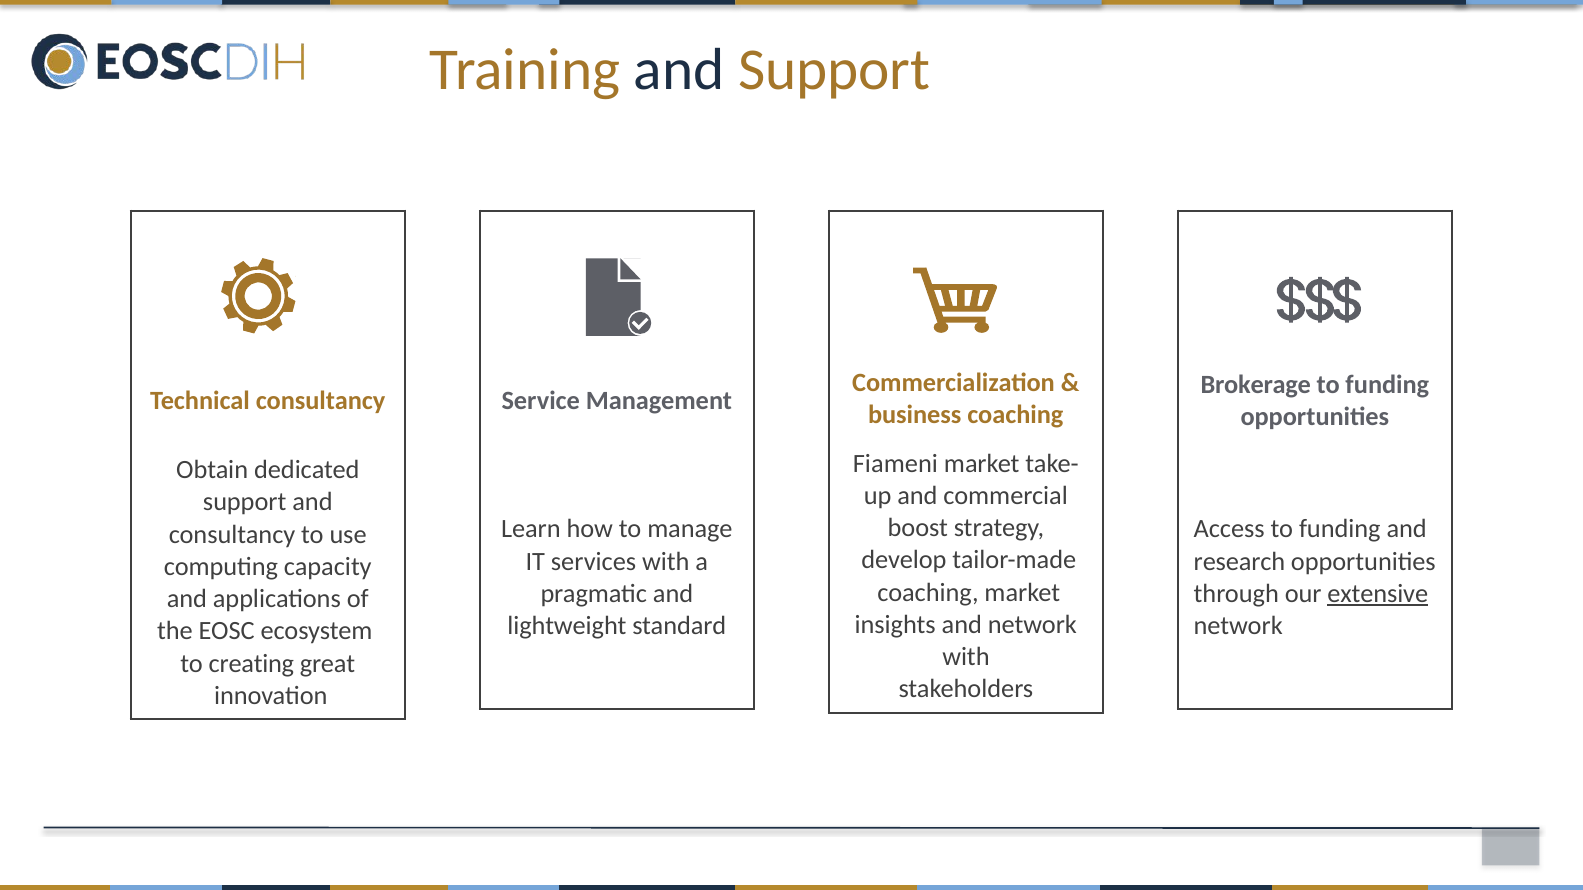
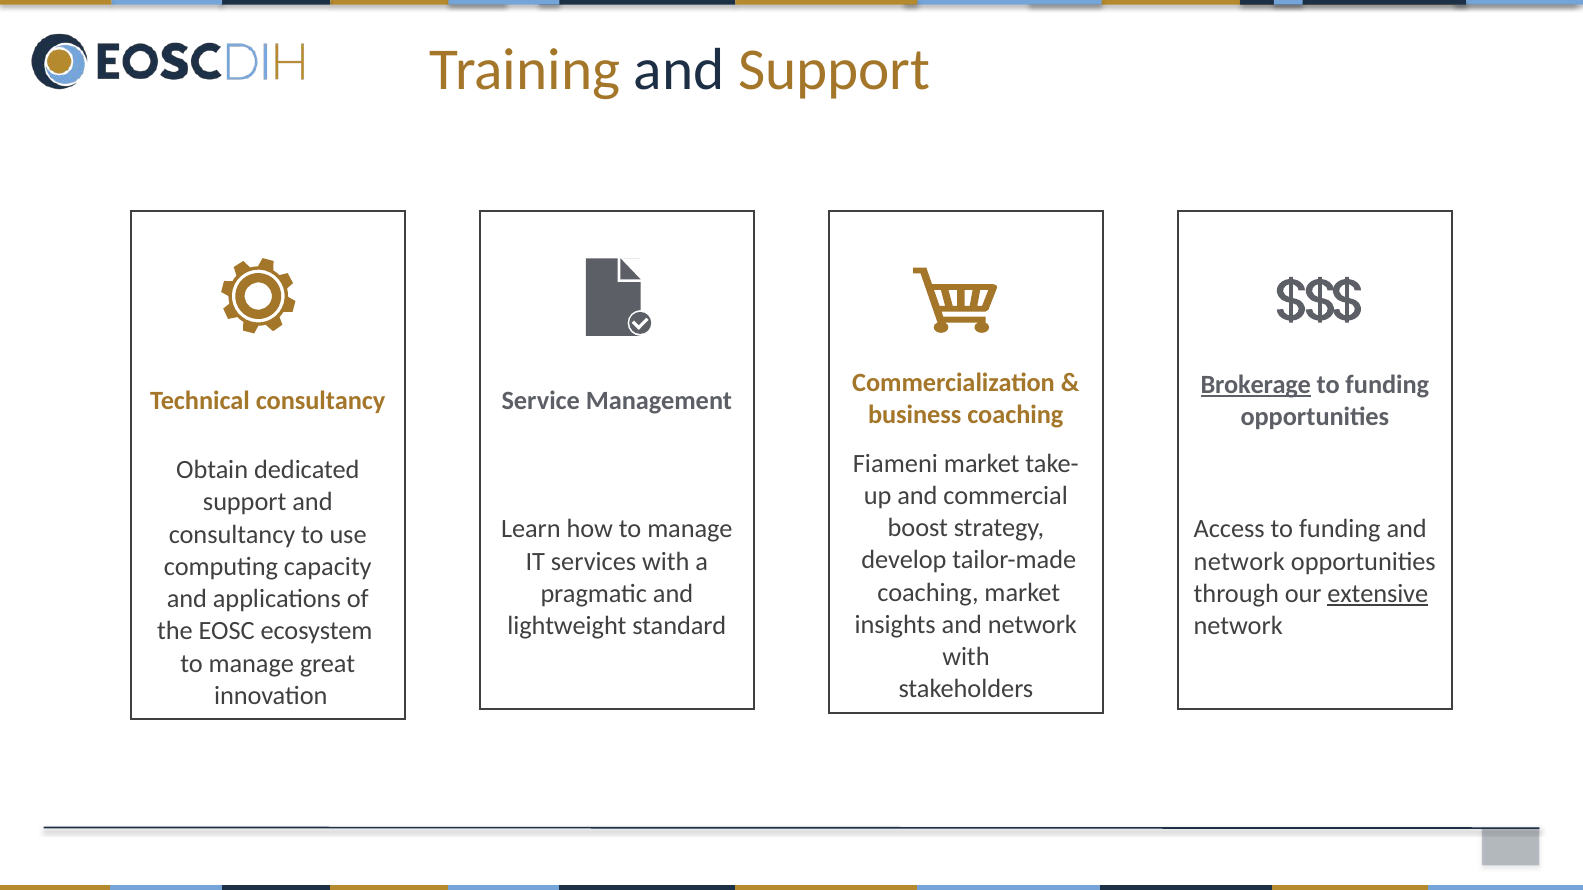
Brokerage underline: none -> present
research at (1239, 562): research -> network
creating at (251, 664): creating -> manage
